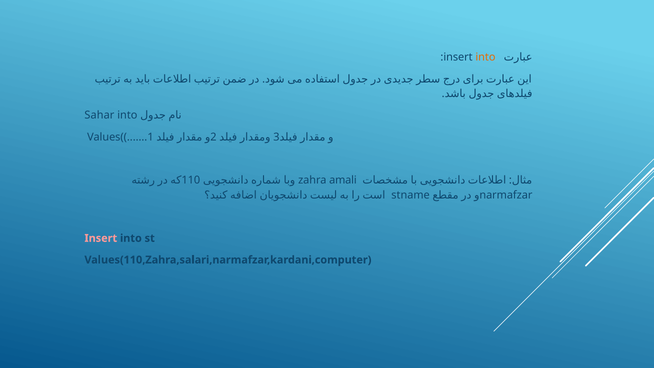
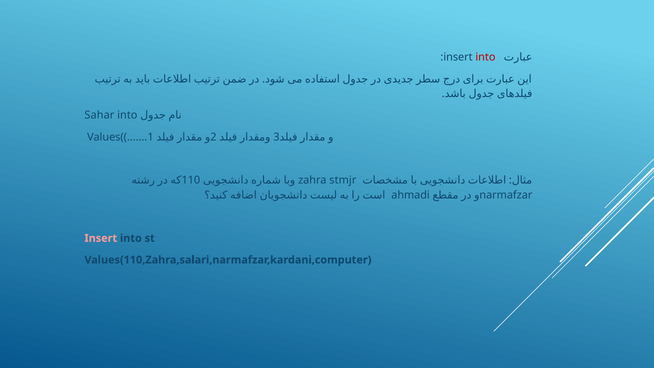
into at (485, 57) colour: orange -> red
amali: amali -> stmjr
stname: stname -> ahmadi
